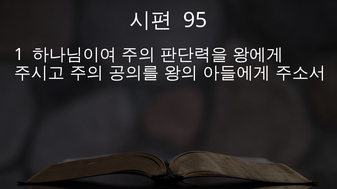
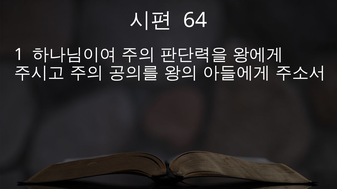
95: 95 -> 64
